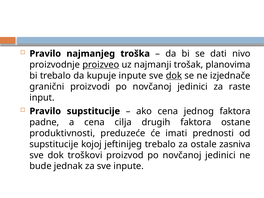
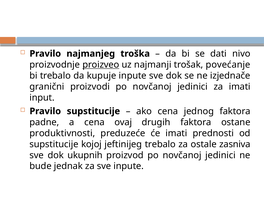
planovima: planovima -> povećanje
dok at (174, 76) underline: present -> none
za raste: raste -> imati
cilja: cilja -> ovaj
troškovi: troškovi -> ukupnih
